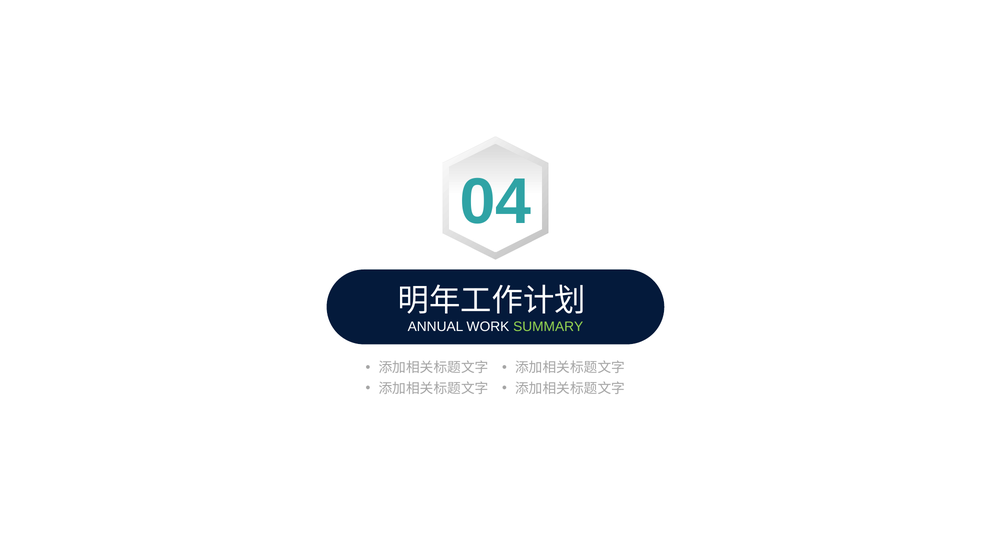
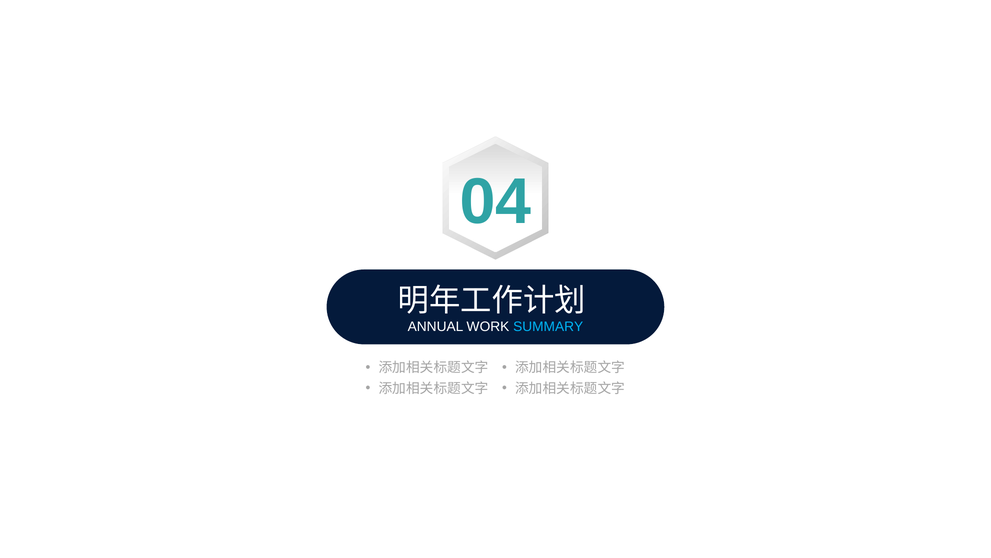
SUMMARY colour: light green -> light blue
